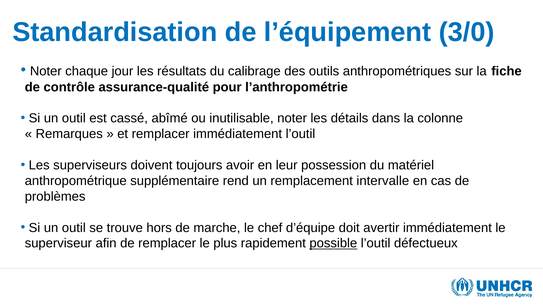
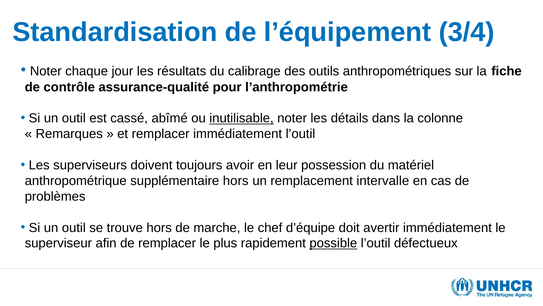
3/0: 3/0 -> 3/4
inutilisable underline: none -> present
supplémentaire rend: rend -> hors
